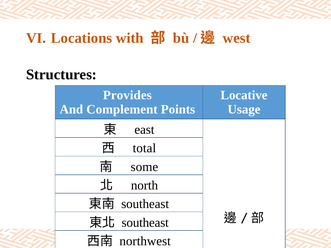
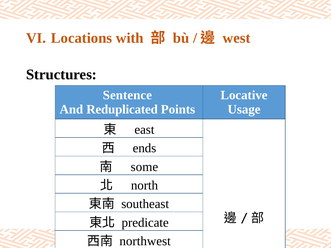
Provides: Provides -> Sentence
Complement: Complement -> Reduplicated
total: total -> ends
southeast at (145, 223): southeast -> predicate
